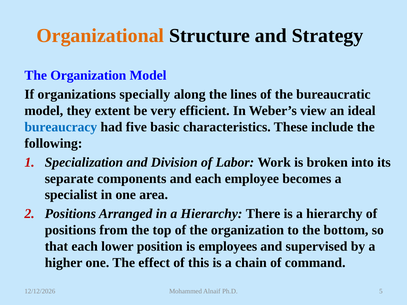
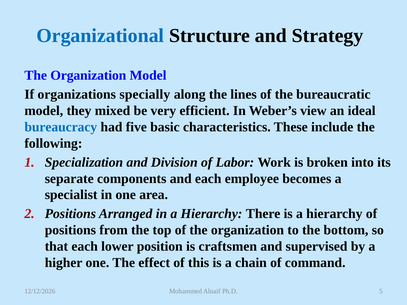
Organizational colour: orange -> blue
extent: extent -> mixed
employees: employees -> craftsmen
